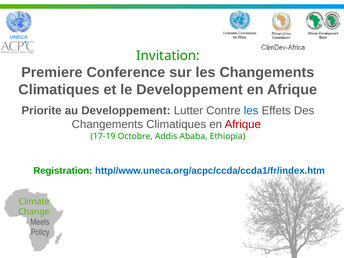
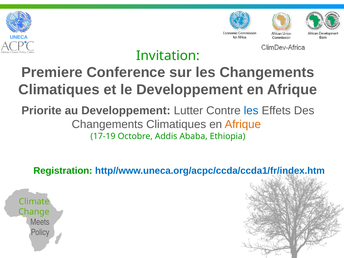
Afrique at (243, 124) colour: red -> orange
